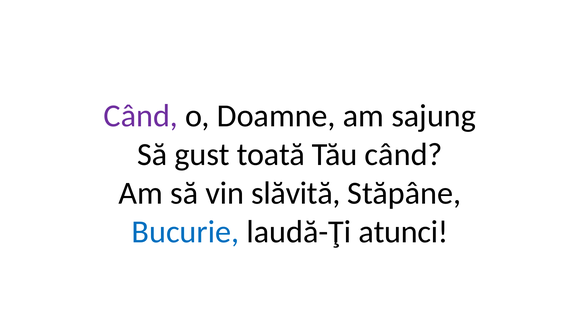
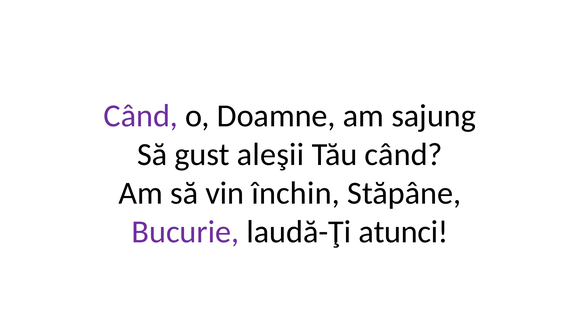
toată: toată -> aleşii
slăvită: slăvită -> închin
Bucurie colour: blue -> purple
